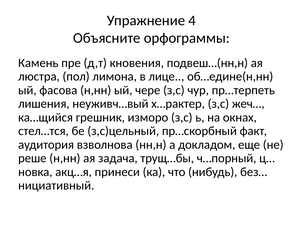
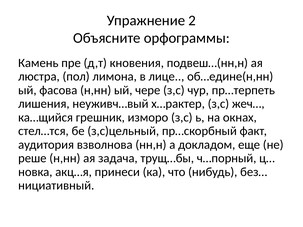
4: 4 -> 2
